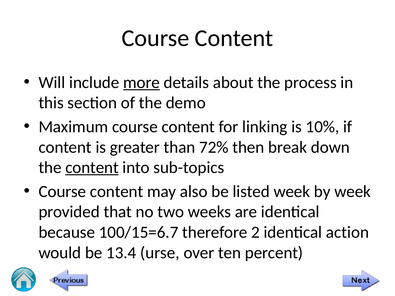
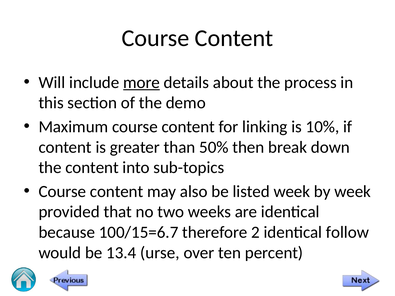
72%: 72% -> 50%
content at (92, 168) underline: present -> none
action: action -> follow
